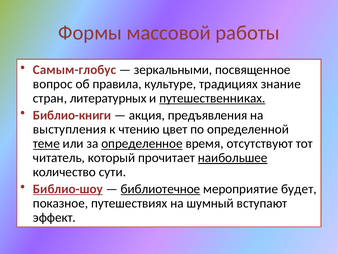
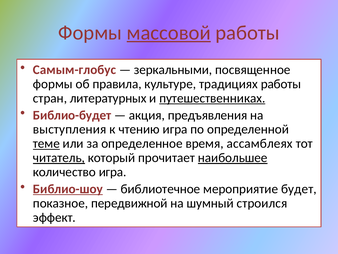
массовой underline: none -> present
вопрос at (53, 84): вопрос -> формы
традициях знание: знание -> работы
Библио-книги: Библио-книги -> Библио-будет
чтению цвет: цвет -> игра
определенное underline: present -> none
отсутствуют: отсутствуют -> ассамблеях
читатель underline: none -> present
количество сути: сути -> игра
библиотечное underline: present -> none
путешествиях: путешествиях -> передвижной
вступают: вступают -> строился
